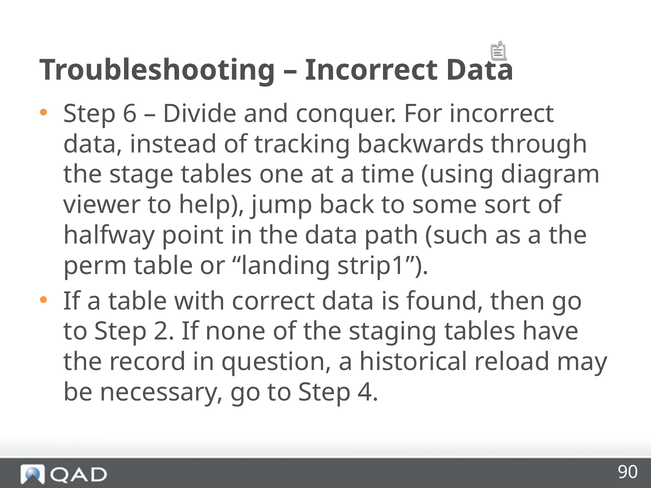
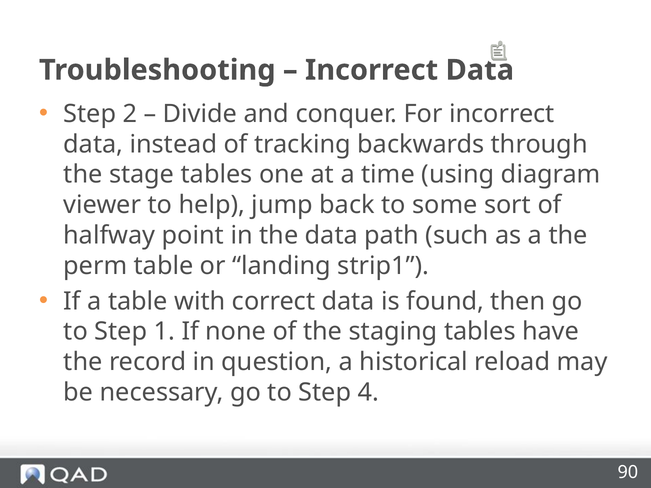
6: 6 -> 2
2: 2 -> 1
